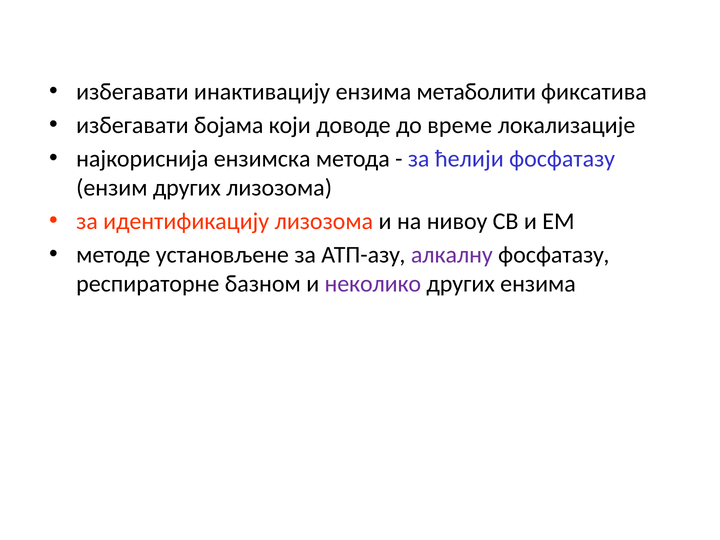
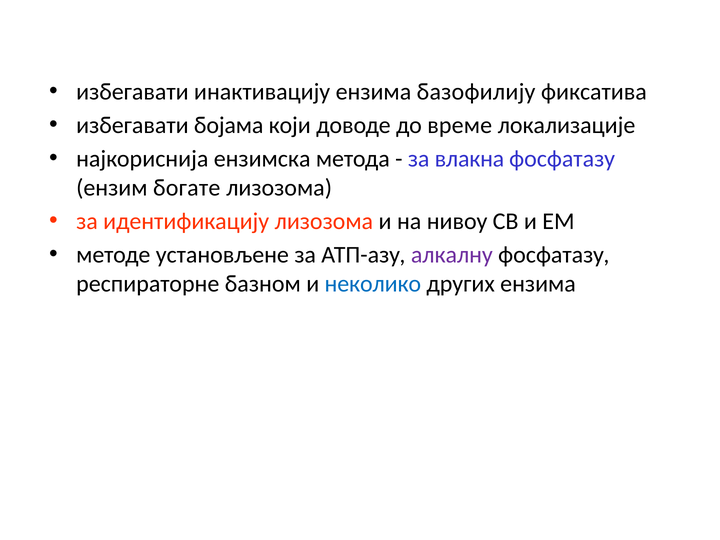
метаболити: метаболити -> базофилију
ћелији: ћелији -> влакна
ензим других: других -> богате
неколико colour: purple -> blue
